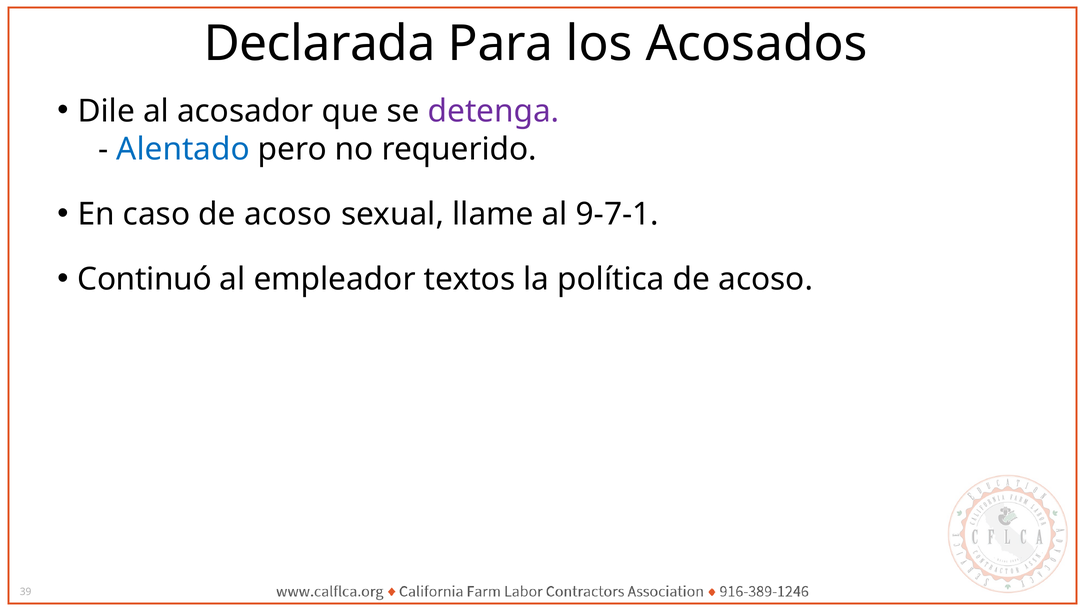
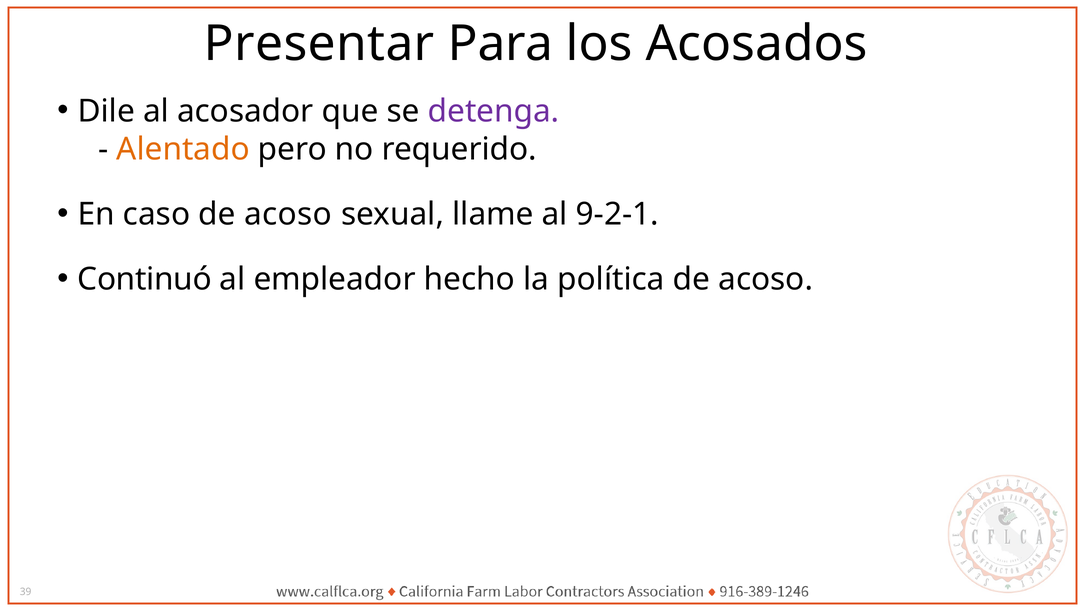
Declarada: Declarada -> Presentar
Alentado colour: blue -> orange
9-7-1: 9-7-1 -> 9-2-1
textos: textos -> hecho
